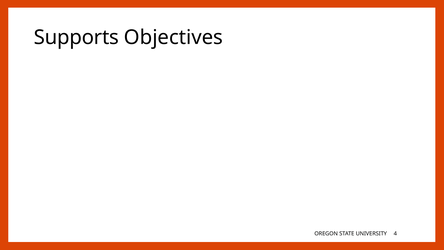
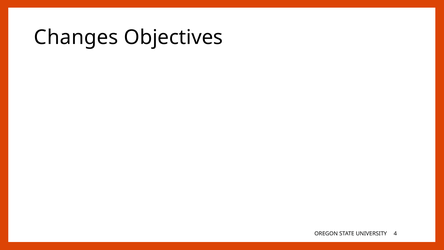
Supports: Supports -> Changes
